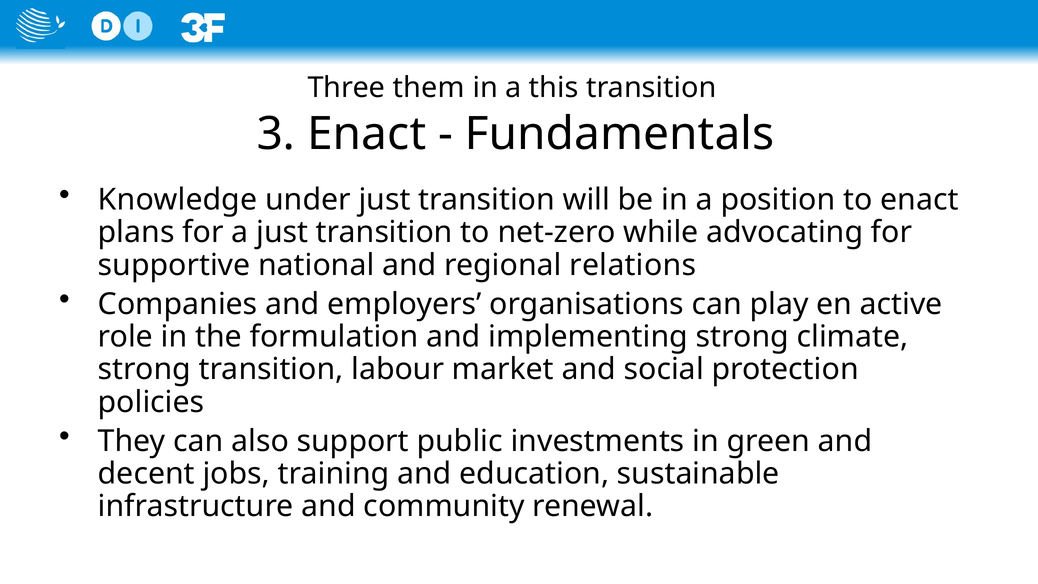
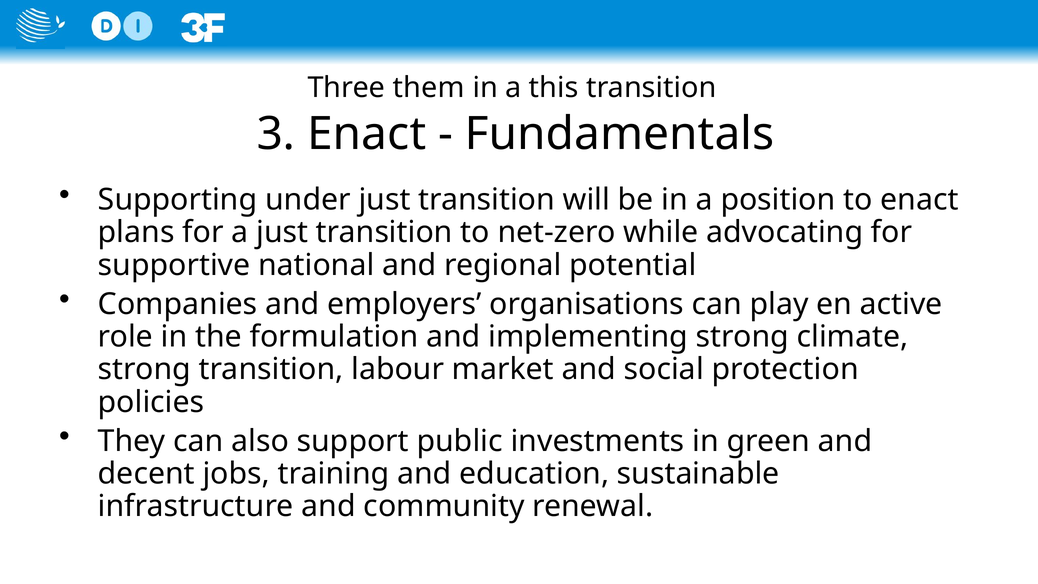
Knowledge: Knowledge -> Supporting
relations: relations -> potential
